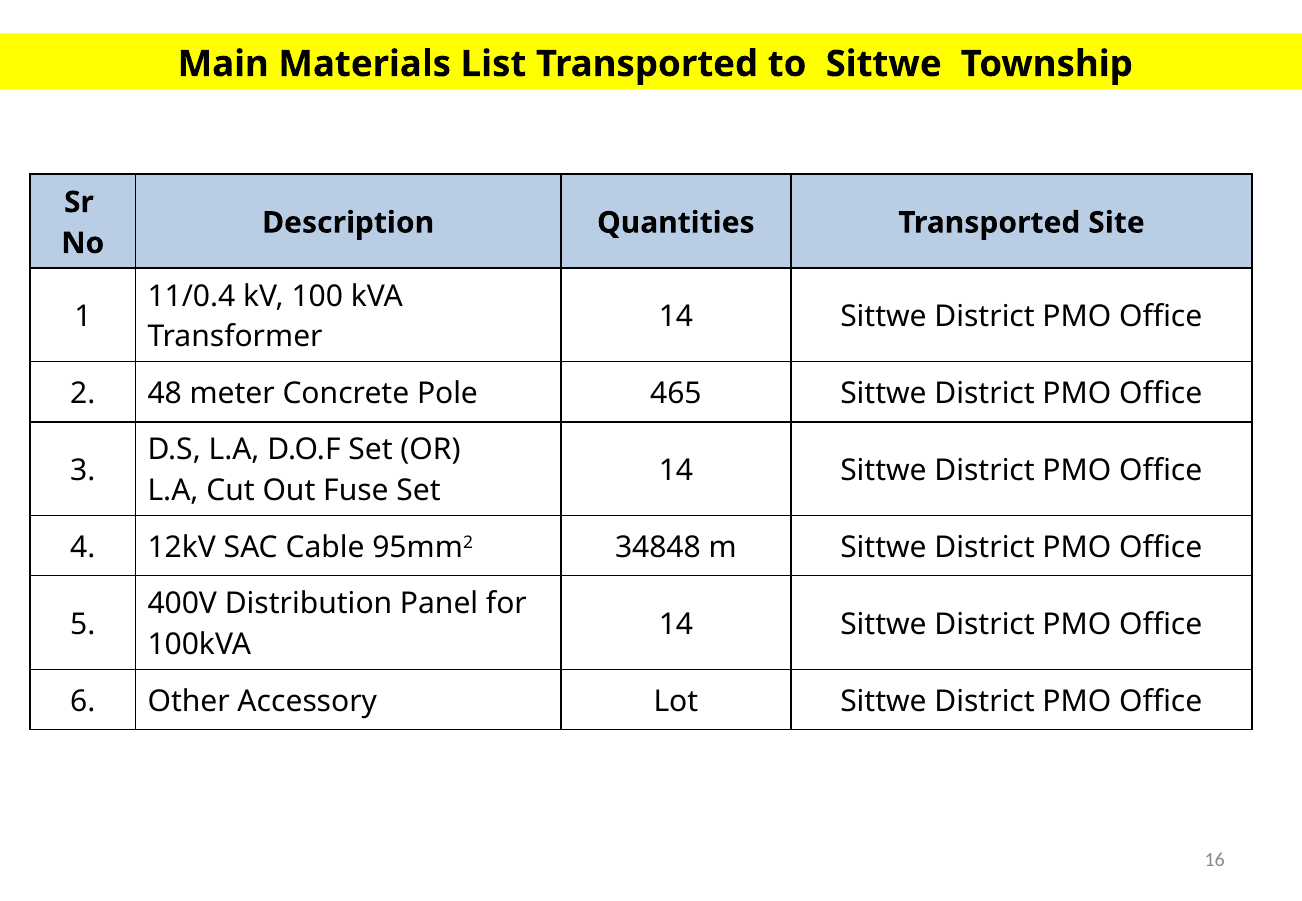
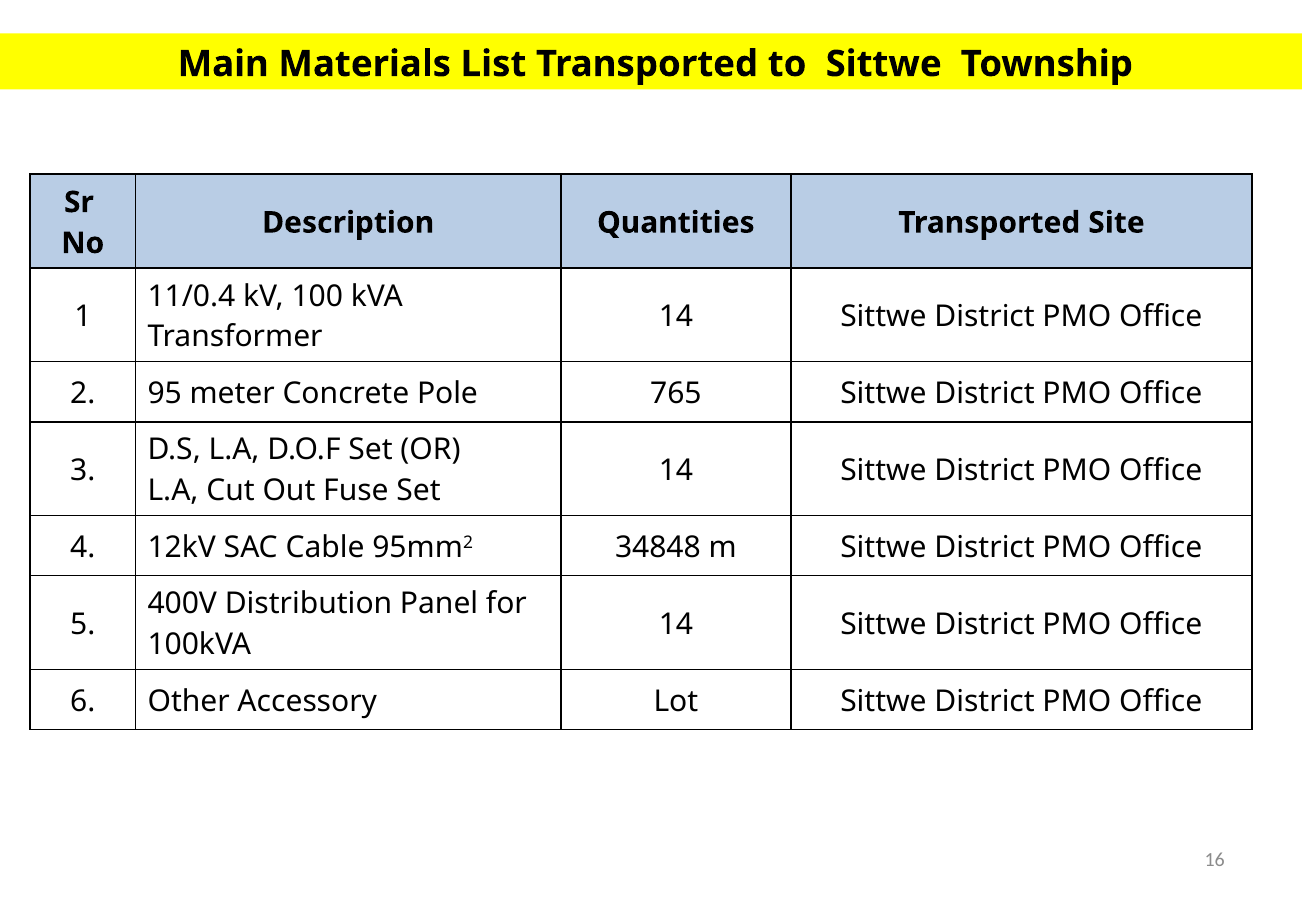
48: 48 -> 95
465: 465 -> 765
